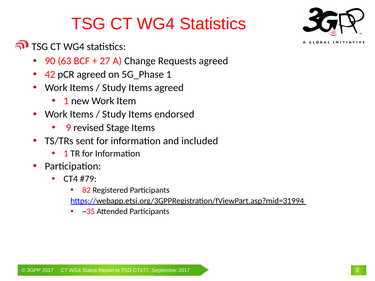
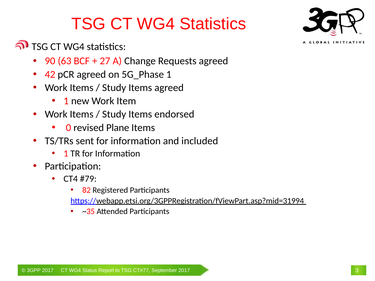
9: 9 -> 0
Stage: Stage -> Plane
